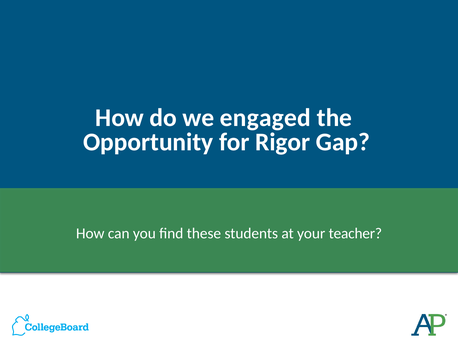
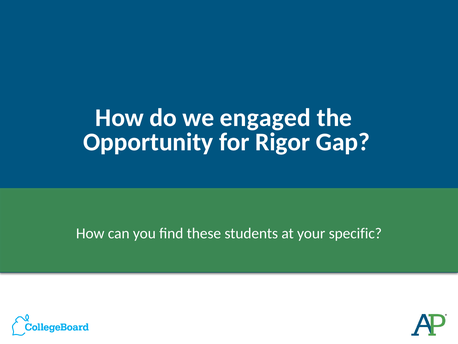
teacher: teacher -> specific
